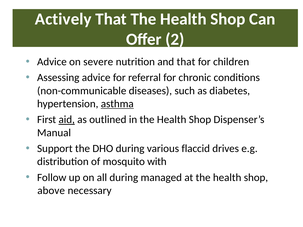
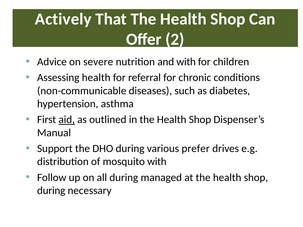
and that: that -> with
Assessing advice: advice -> health
asthma underline: present -> none
flaccid: flaccid -> prefer
above at (51, 191): above -> during
